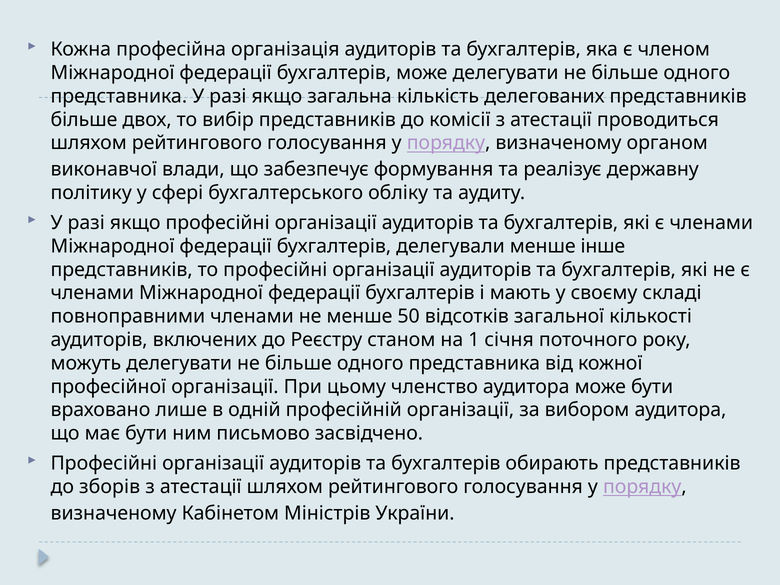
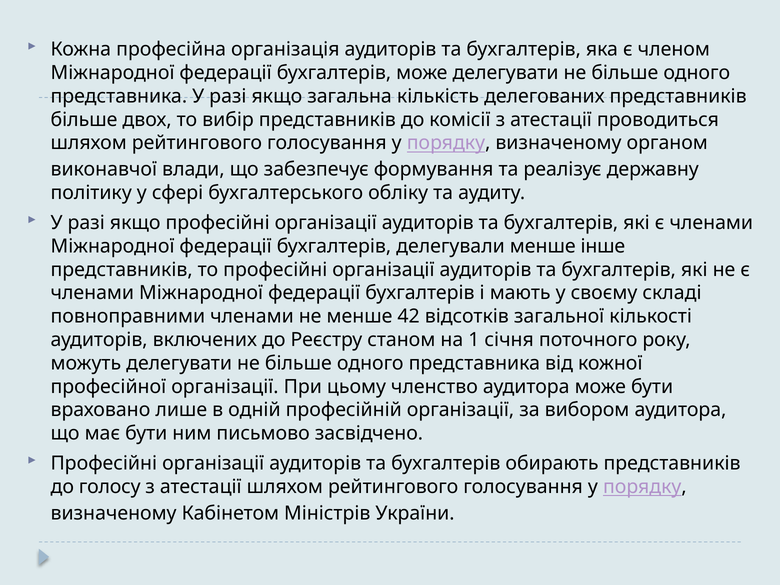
50: 50 -> 42
зборів: зборів -> голосу
